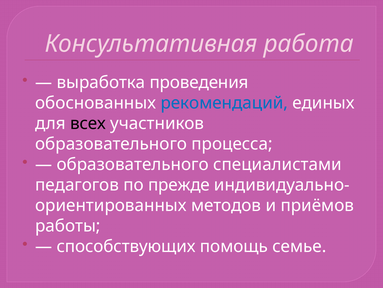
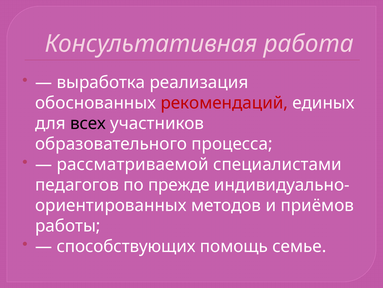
проведения: проведения -> реализация
рекомендаций colour: blue -> red
образовательного at (133, 164): образовательного -> рассматриваемой
